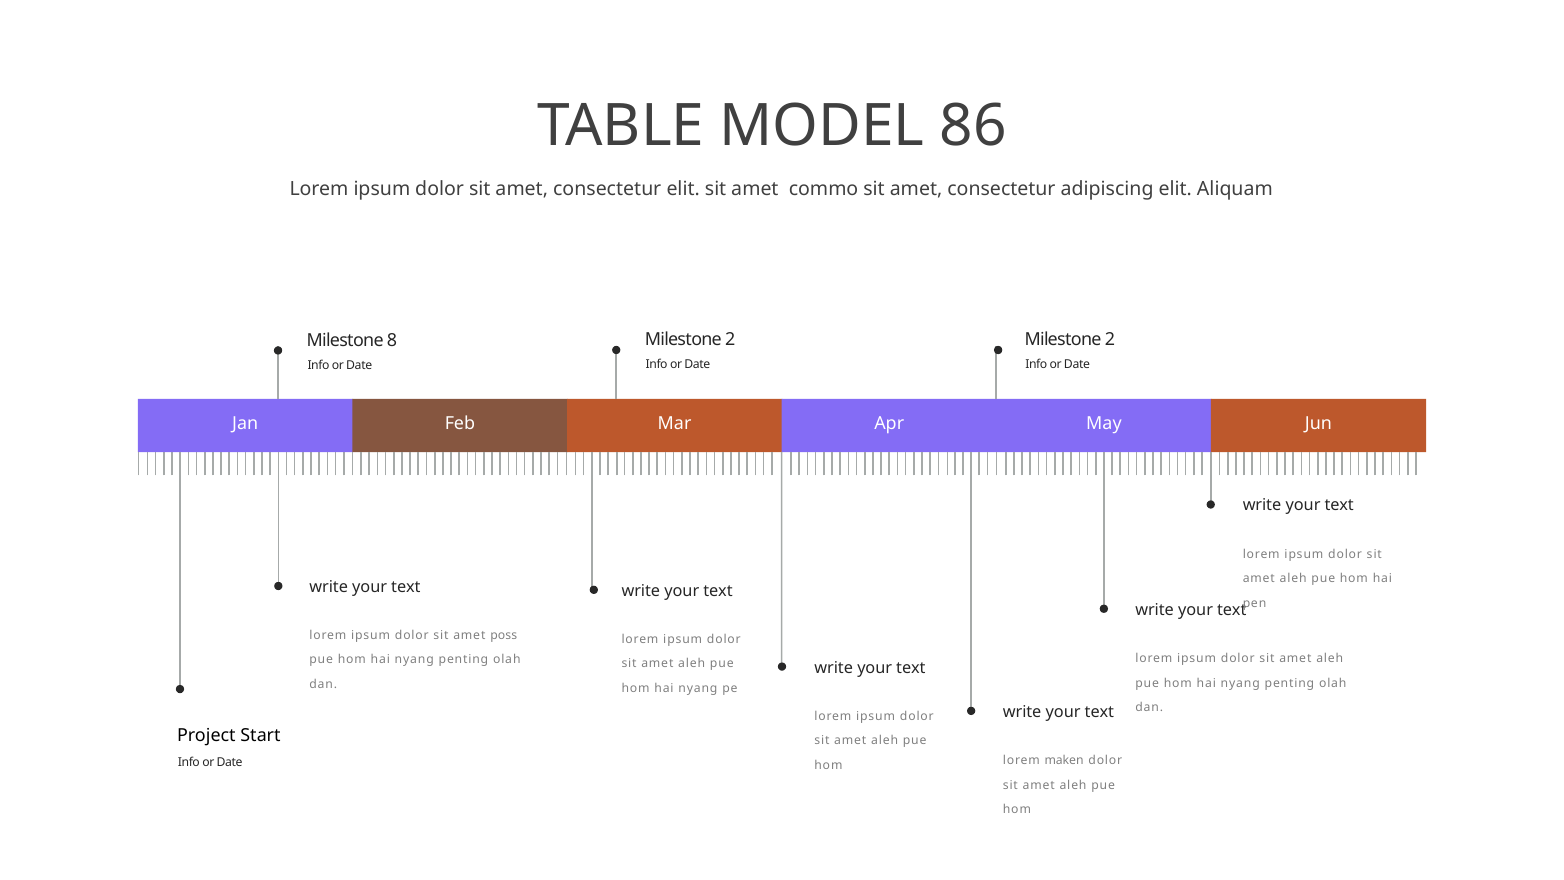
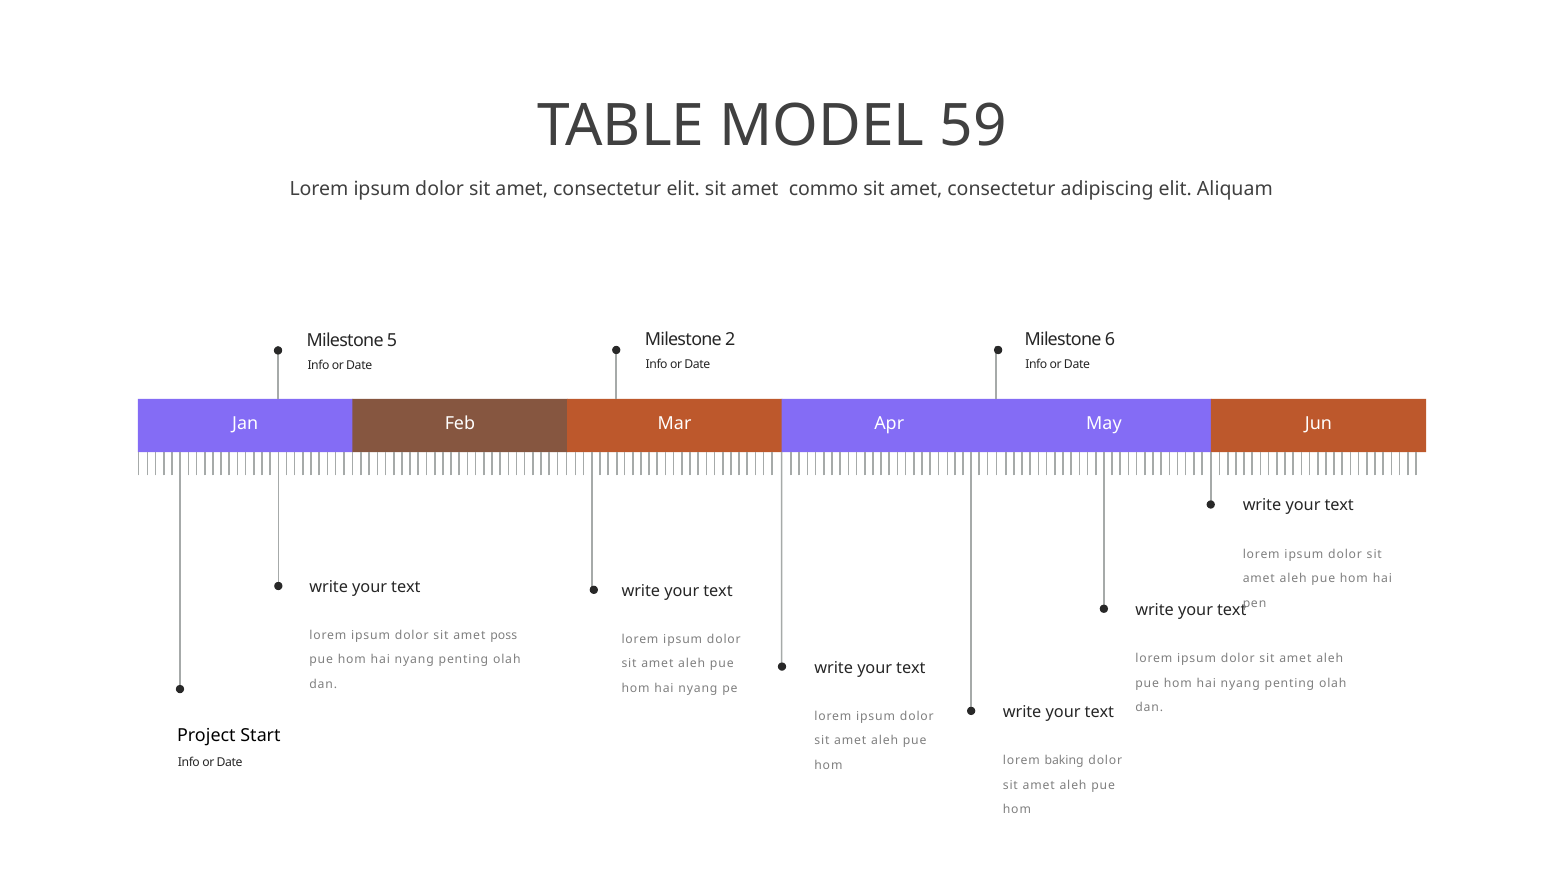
86: 86 -> 59
2 at (1110, 340): 2 -> 6
8: 8 -> 5
maken: maken -> baking
